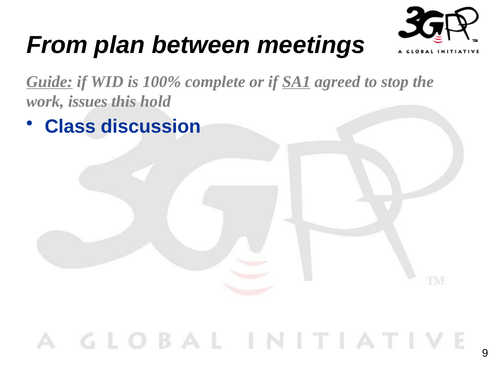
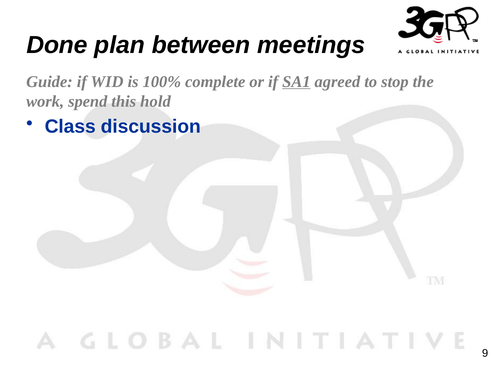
From: From -> Done
Guide underline: present -> none
issues: issues -> spend
